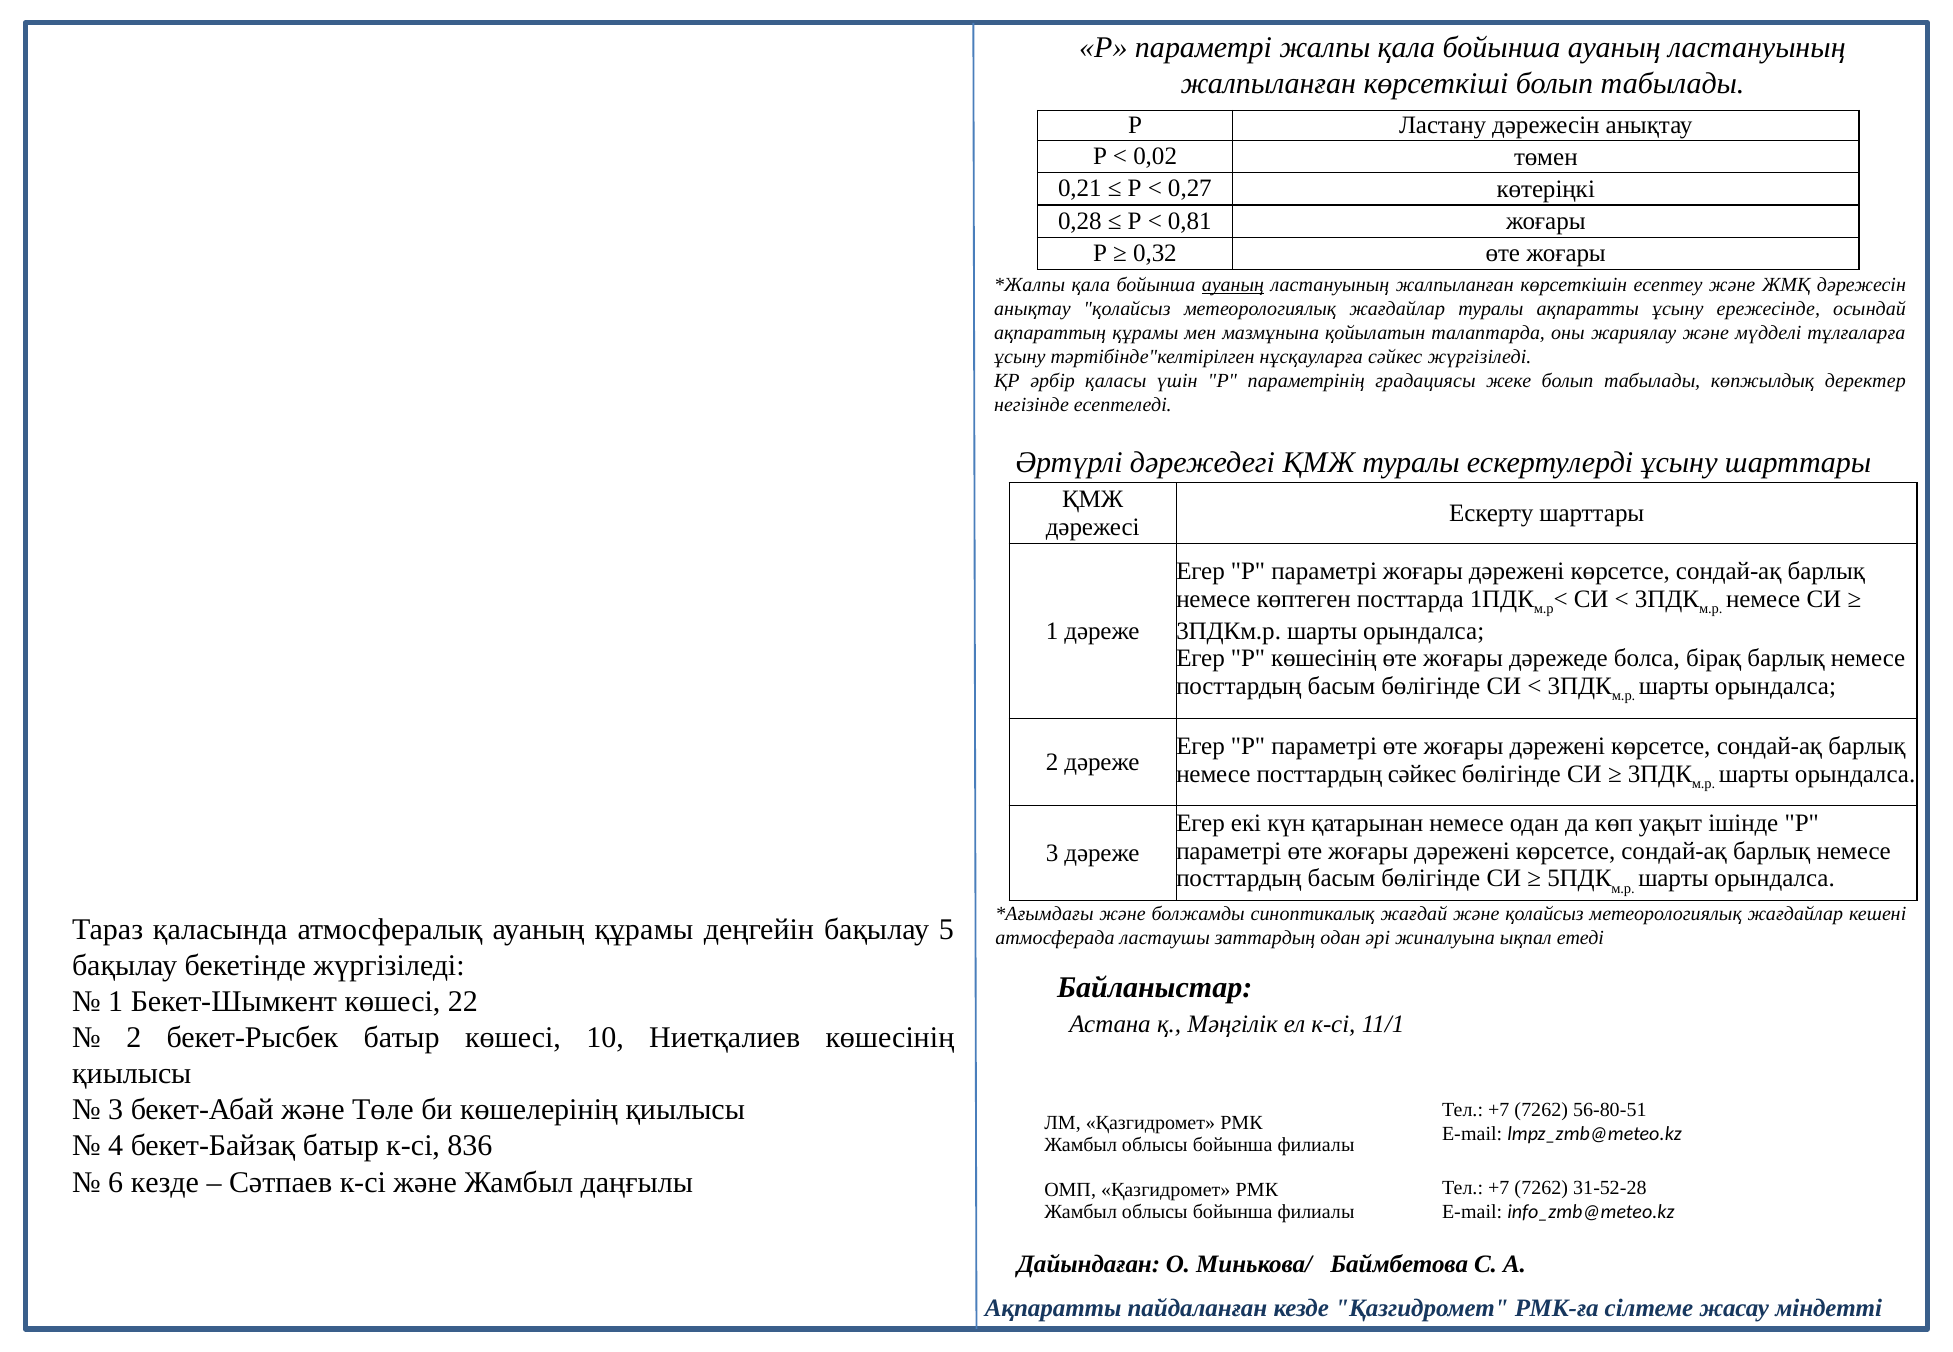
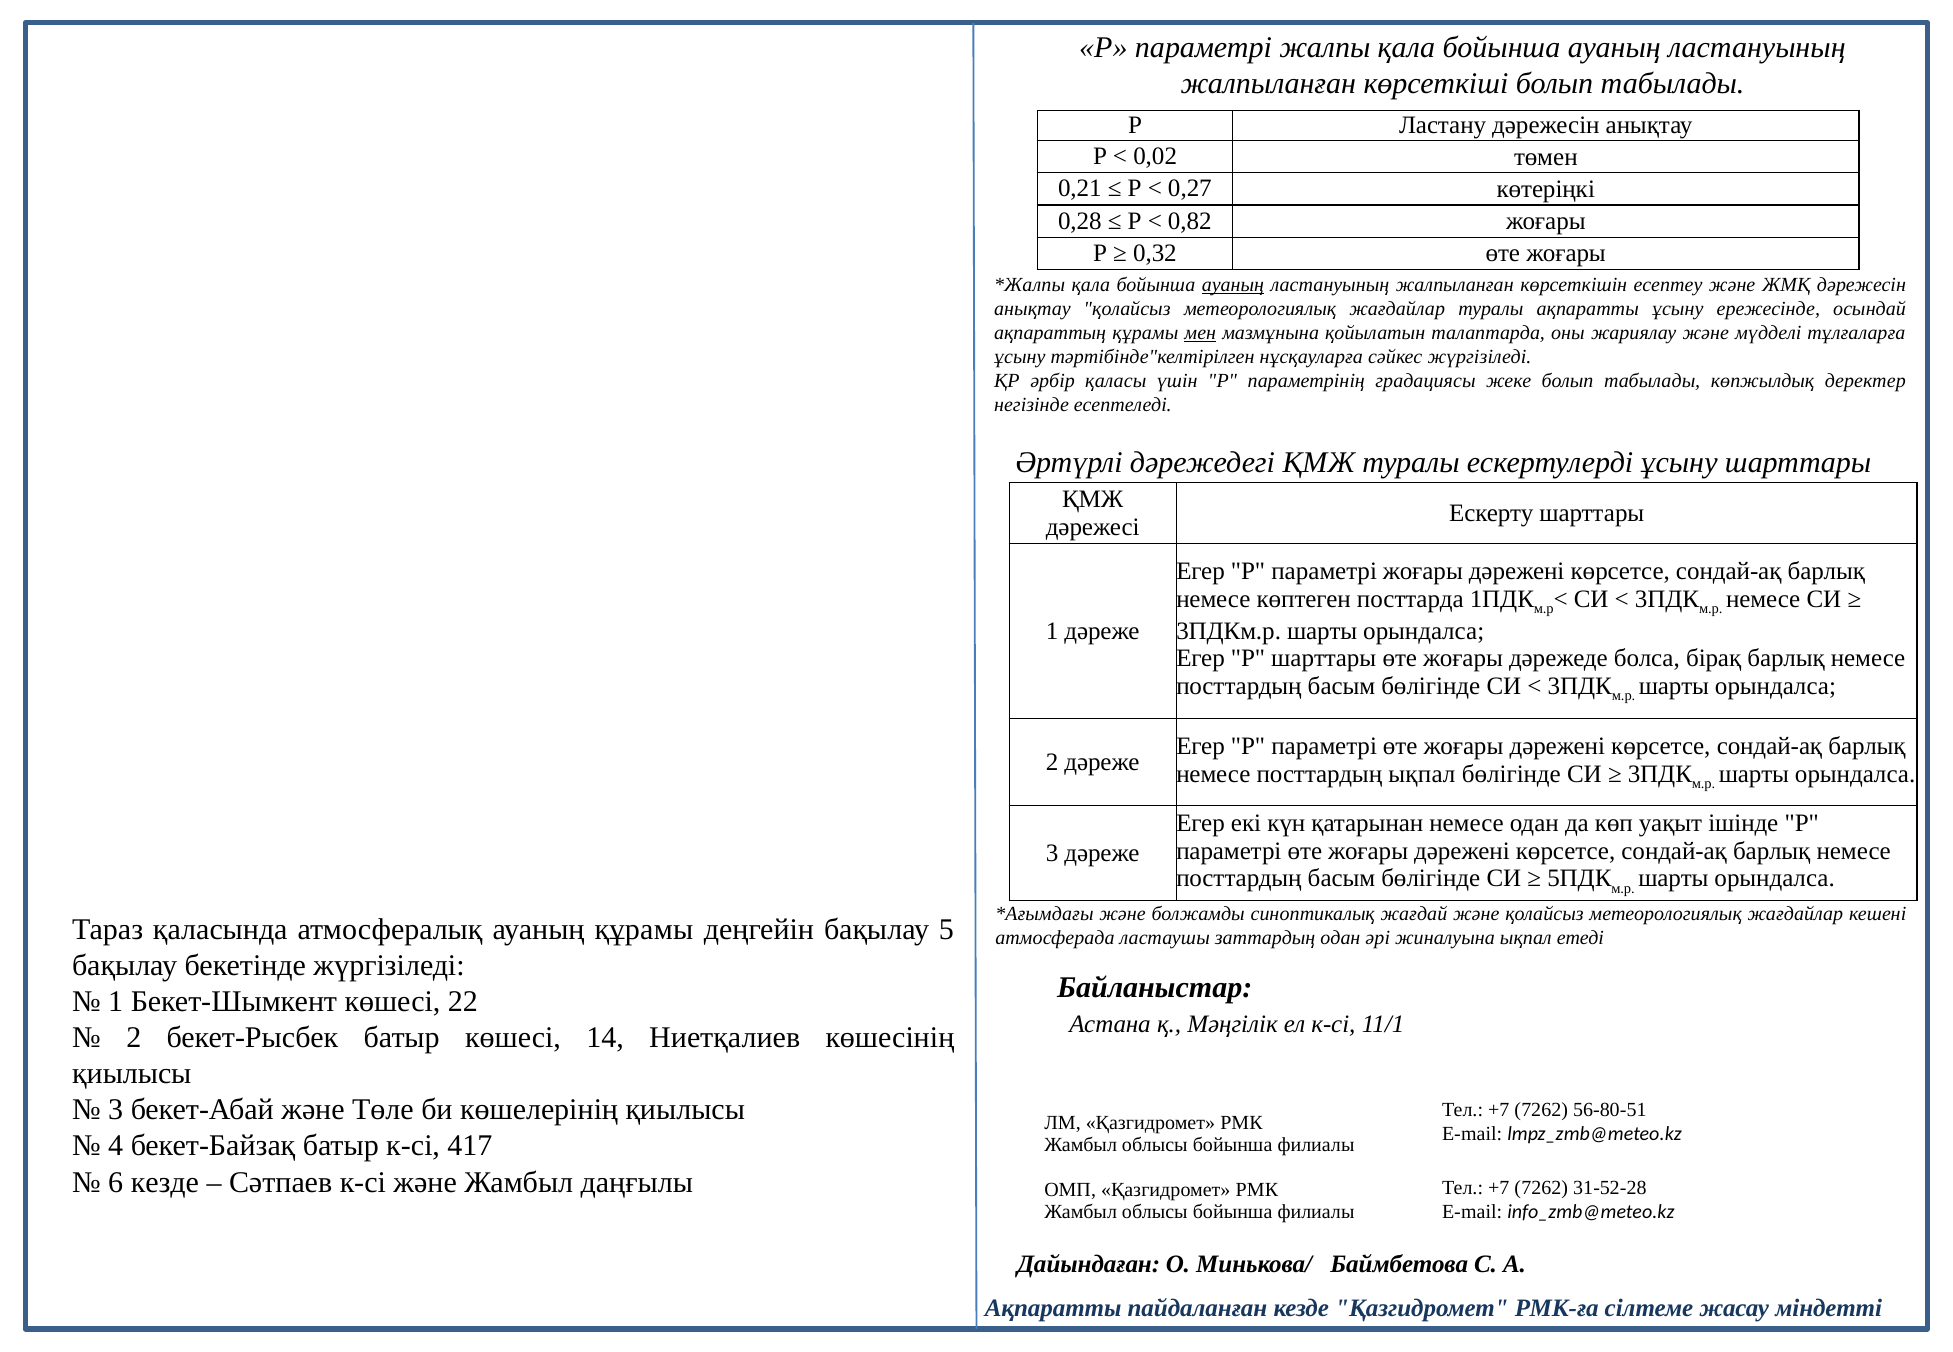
0,81: 0,81 -> 0,82
мен underline: none -> present
P көшесінің: көшесінің -> шарттары
посттардың сәйкес: сәйкес -> ықпал
10: 10 -> 14
836: 836 -> 417
